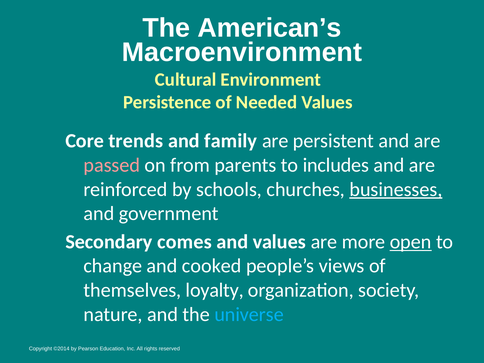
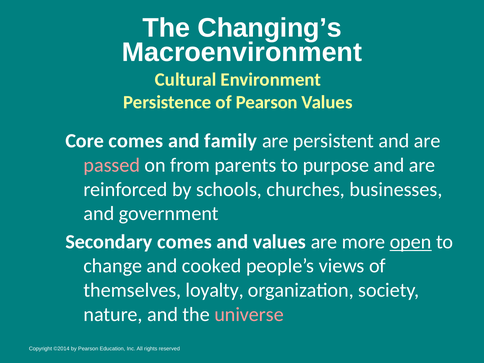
American’s: American’s -> Changing’s
of Needed: Needed -> Pearson
Core trends: trends -> comes
includes: includes -> purpose
businesses underline: present -> none
universe colour: light blue -> pink
